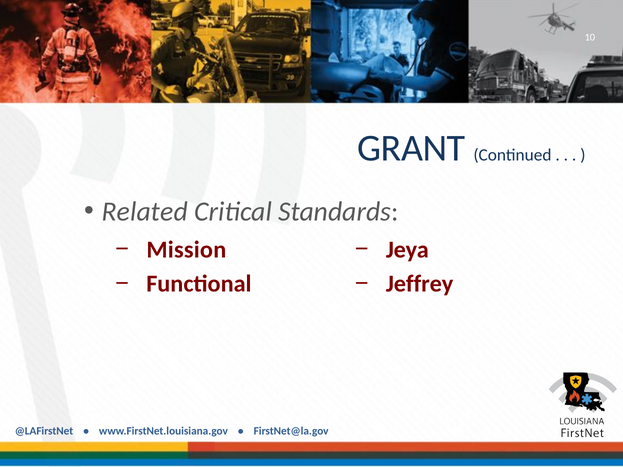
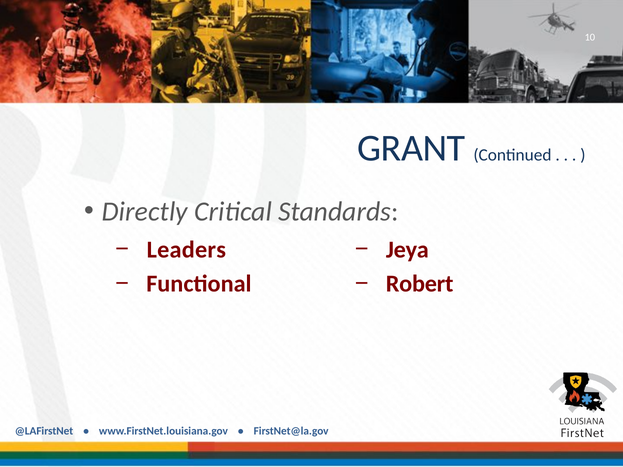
Related: Related -> Directly
Mission: Mission -> Leaders
Jeffrey: Jeffrey -> Robert
